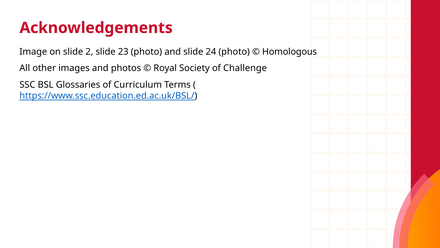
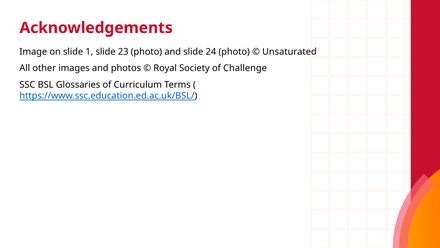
2: 2 -> 1
Homologous: Homologous -> Unsaturated
